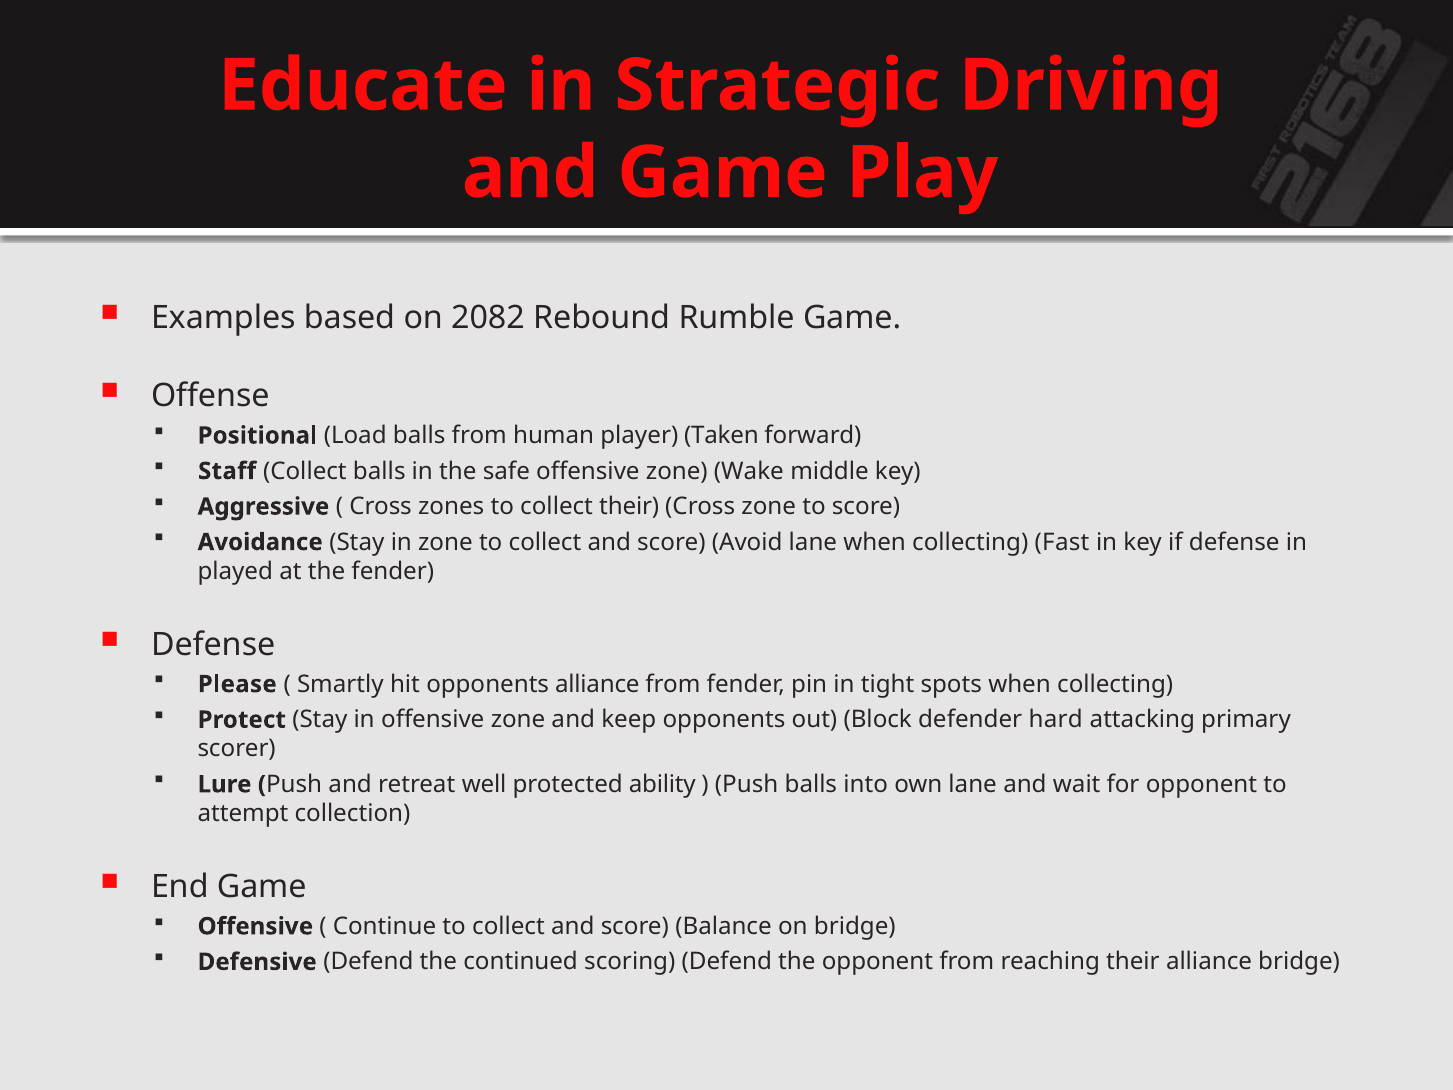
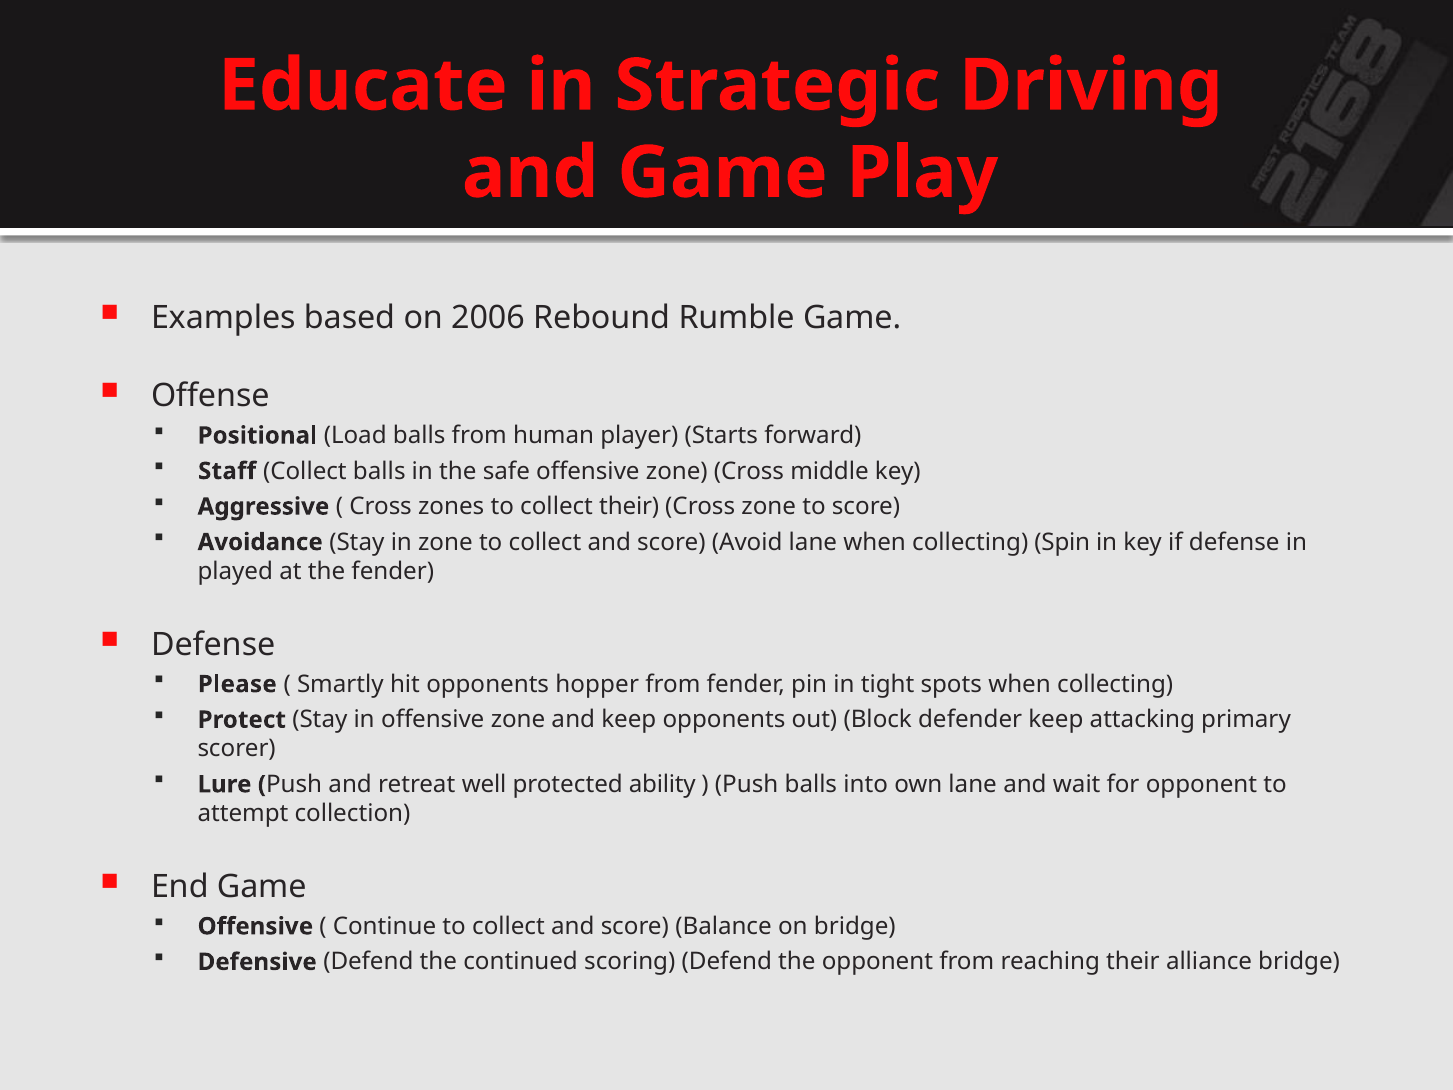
2082: 2082 -> 2006
Taken: Taken -> Starts
zone Wake: Wake -> Cross
Fast: Fast -> Spin
opponents alliance: alliance -> hopper
defender hard: hard -> keep
